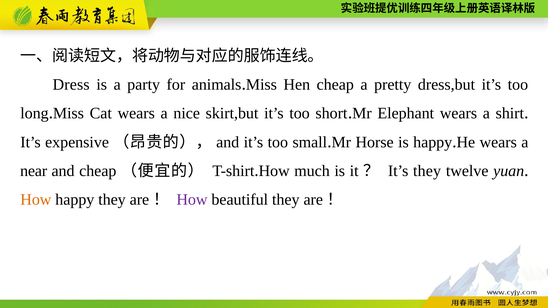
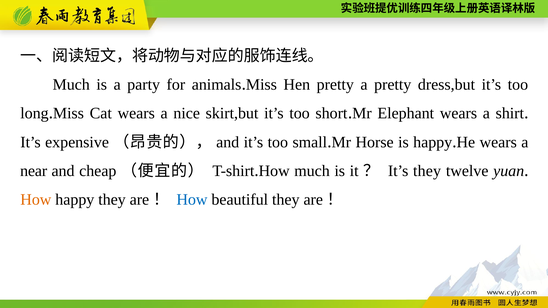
Dress at (71, 85): Dress -> Much
Hen cheap: cheap -> pretty
How at (192, 200) colour: purple -> blue
